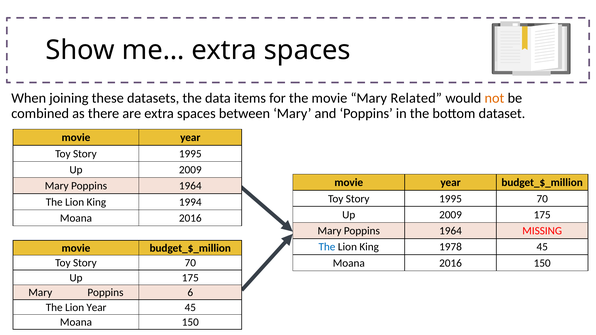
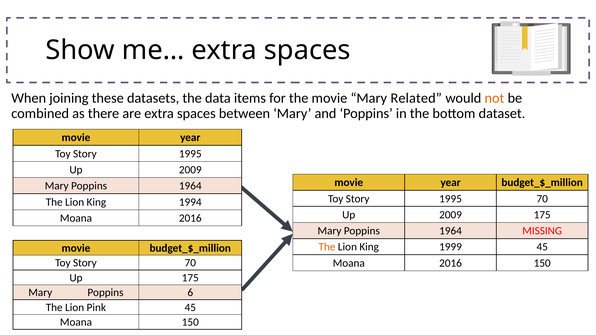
The at (327, 247) colour: blue -> orange
1978: 1978 -> 1999
Lion Year: Year -> Pink
